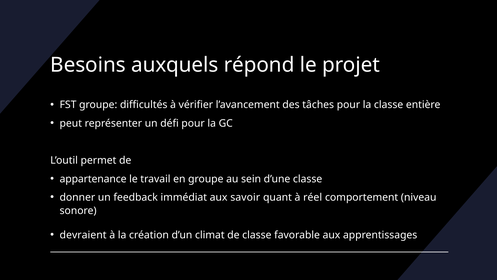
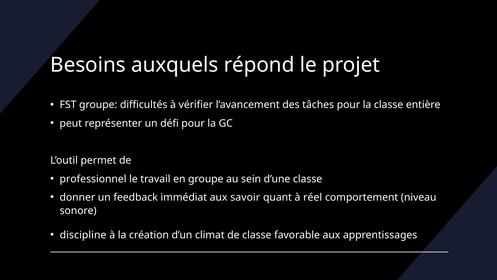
appartenance: appartenance -> professionnel
devraient: devraient -> discipline
